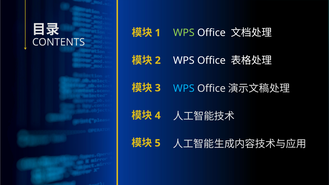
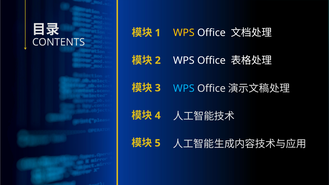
WPS at (184, 33) colour: light green -> yellow
